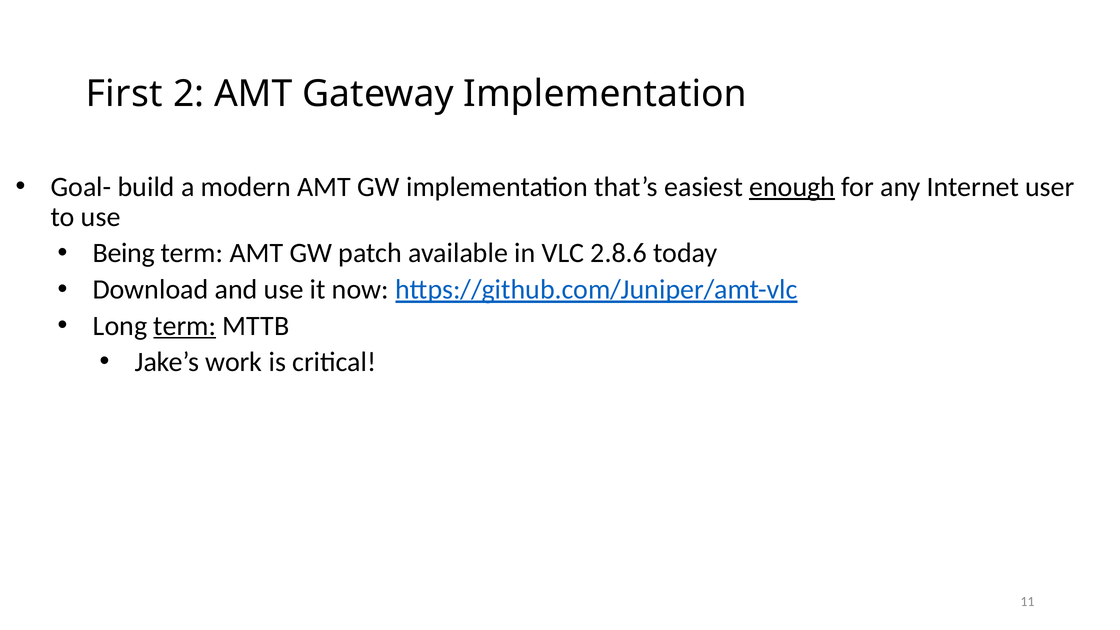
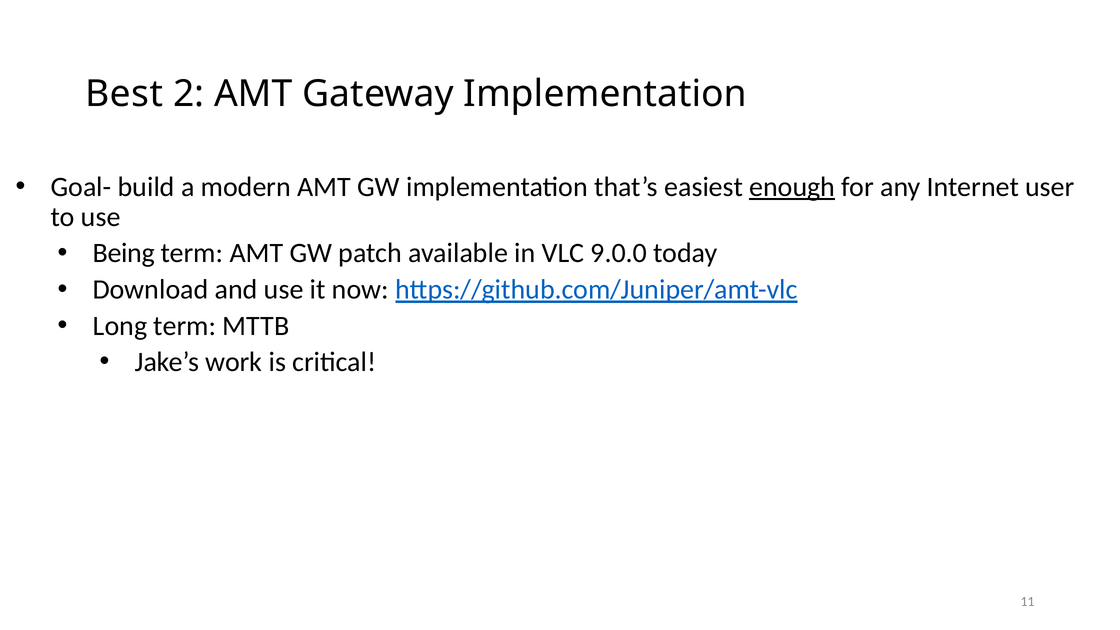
First: First -> Best
2.8.6: 2.8.6 -> 9.0.0
term at (185, 326) underline: present -> none
